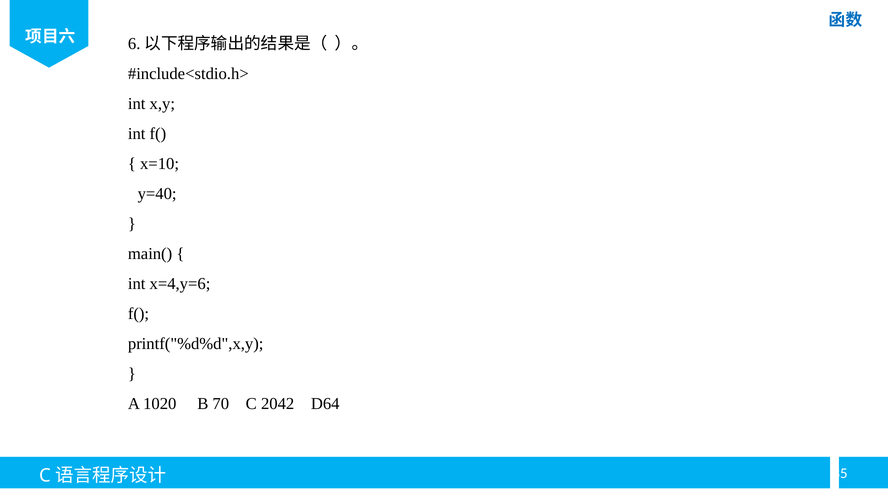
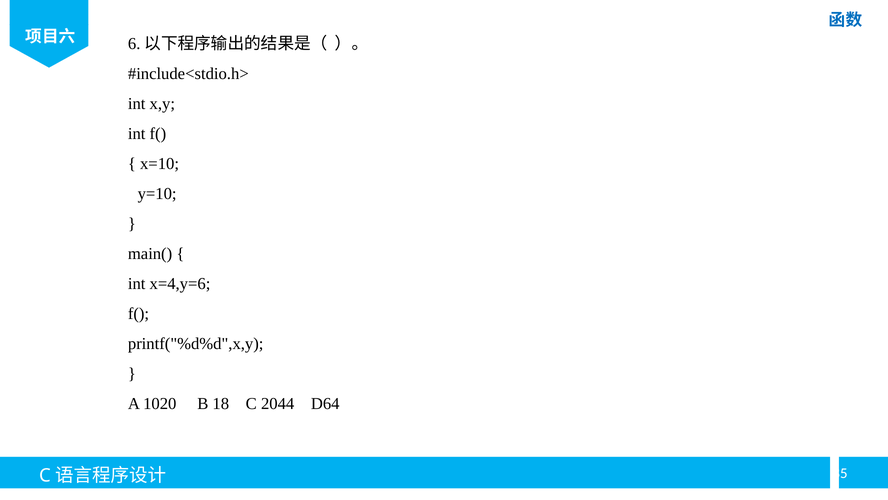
y=40: y=40 -> y=10
70: 70 -> 18
2042: 2042 -> 2044
